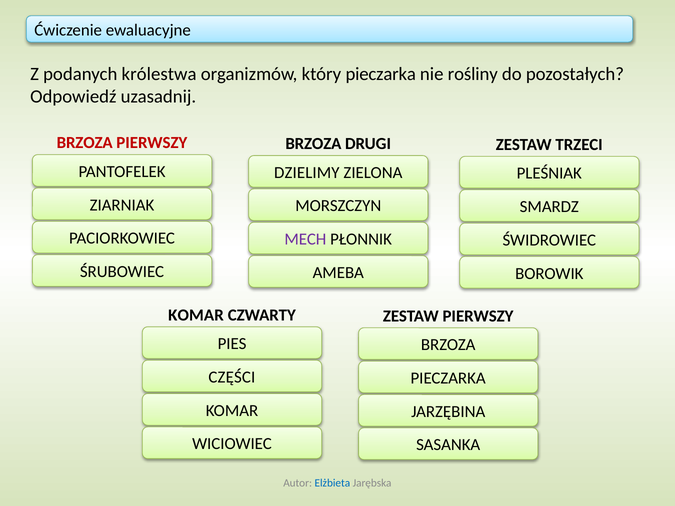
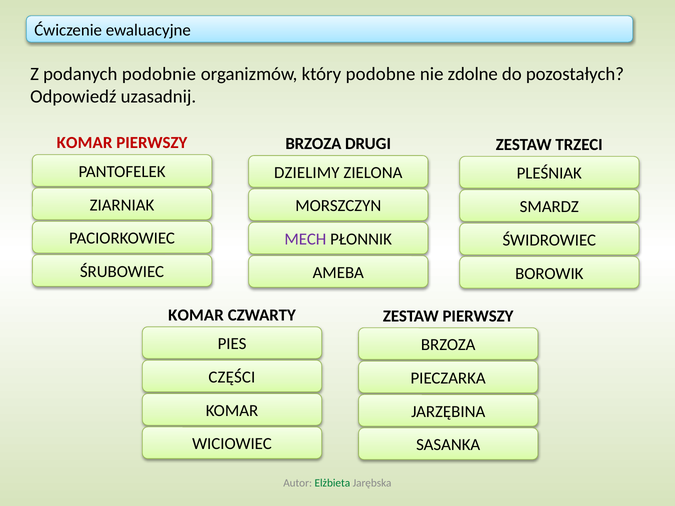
królestwa: królestwa -> podobnie
który pieczarka: pieczarka -> podobne
rośliny: rośliny -> zdolne
BRZOZA at (85, 143): BRZOZA -> KOMAR
Elżbieta colour: blue -> green
